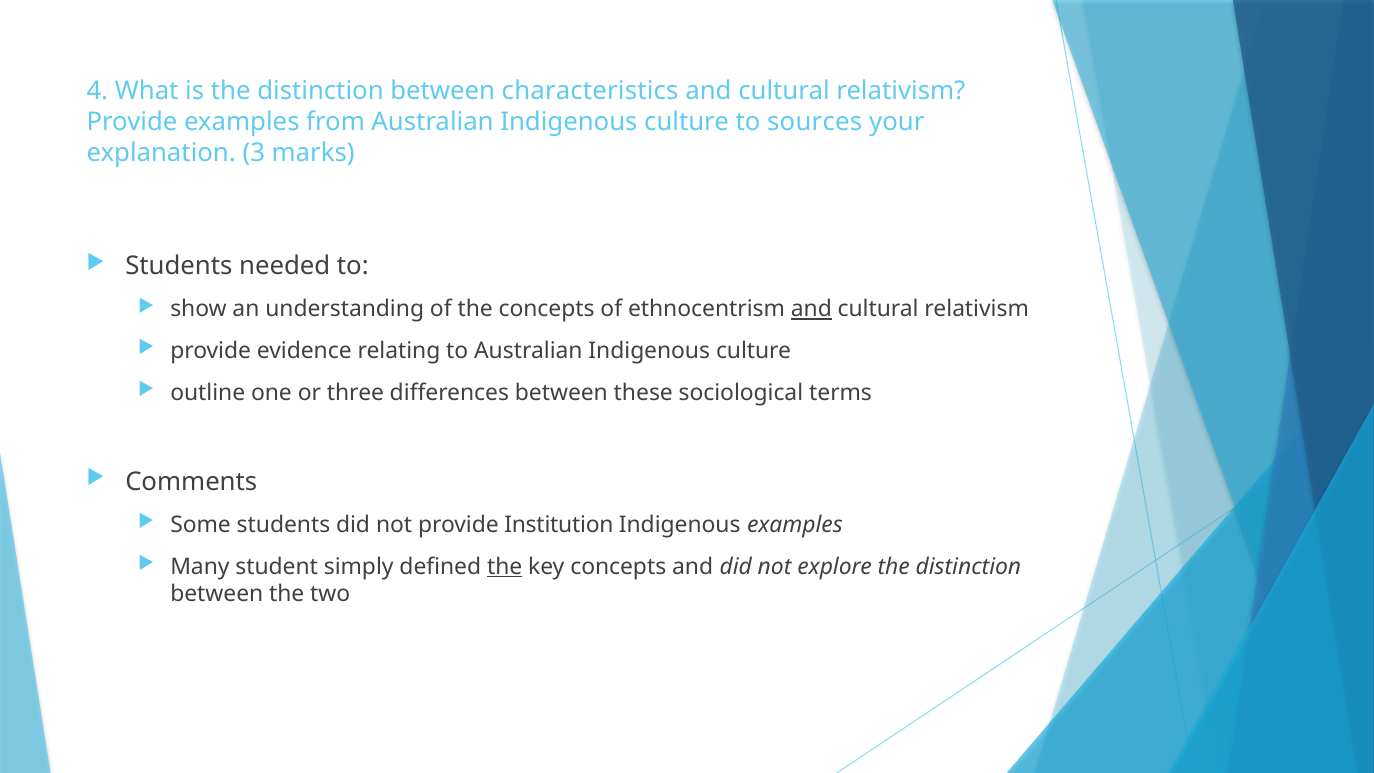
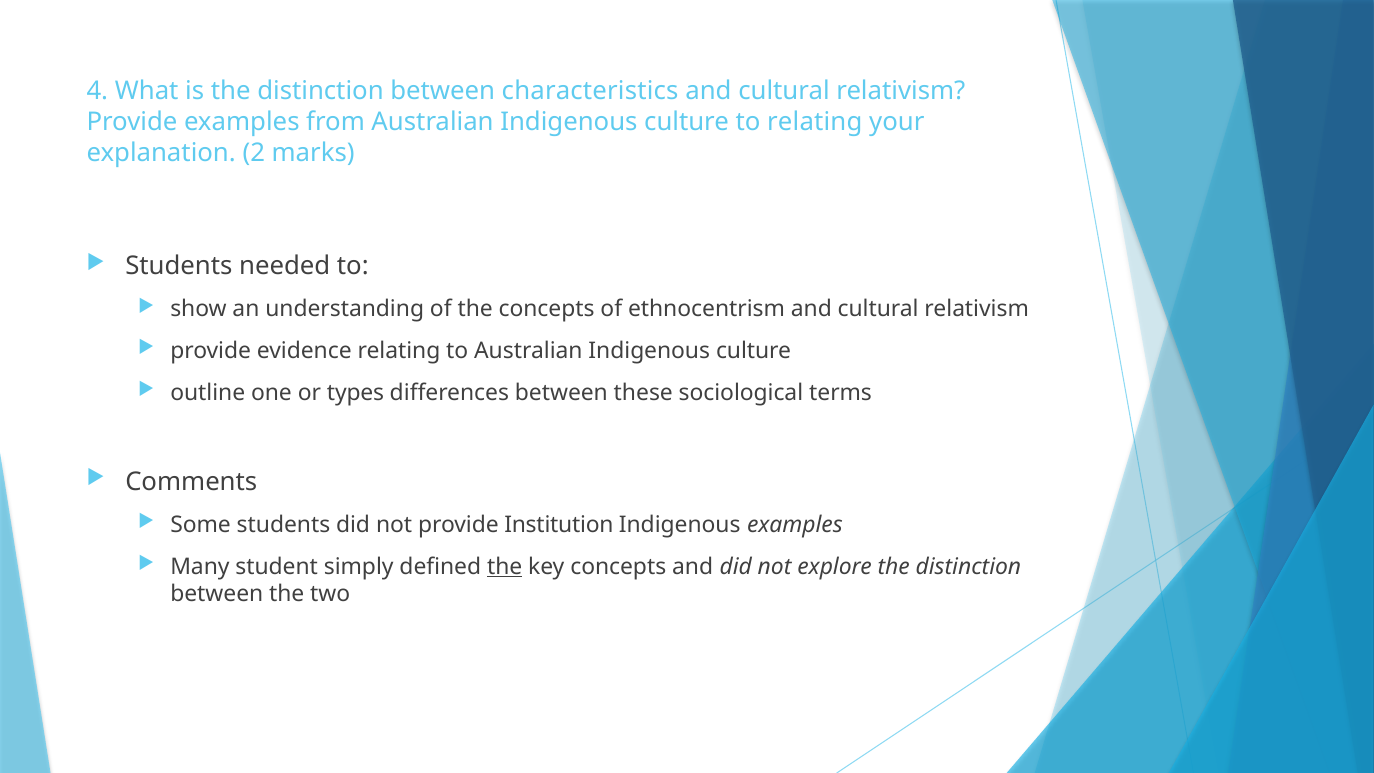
to sources: sources -> relating
3: 3 -> 2
and at (811, 309) underline: present -> none
three: three -> types
